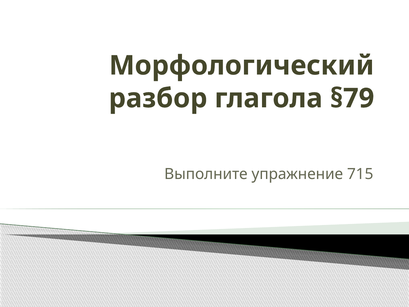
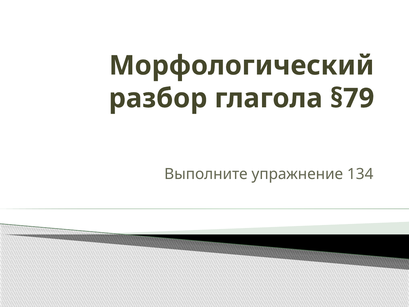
715: 715 -> 134
